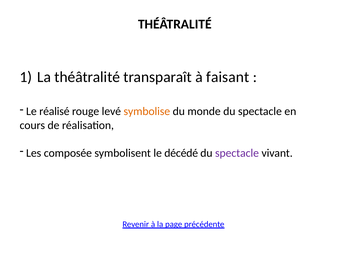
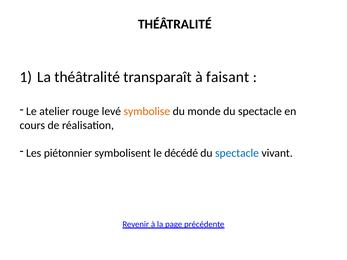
réalisé: réalisé -> atelier
composée: composée -> piétonnier
spectacle at (237, 153) colour: purple -> blue
